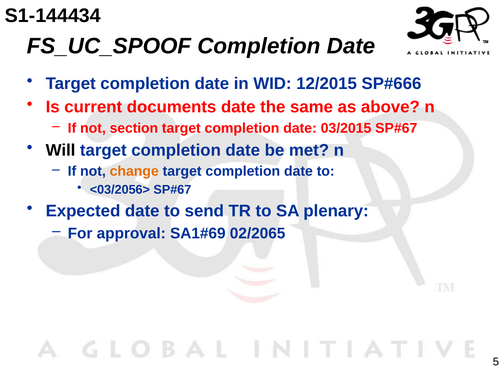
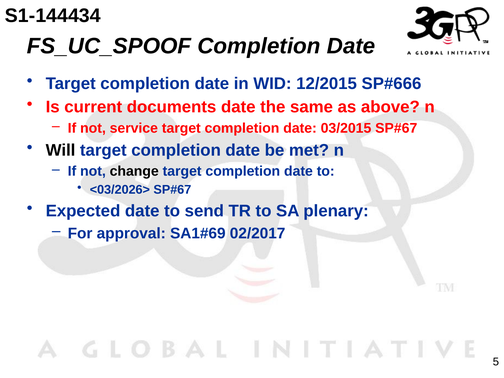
section: section -> service
change colour: orange -> black
<03/2056>: <03/2056> -> <03/2026>
02/2065: 02/2065 -> 02/2017
